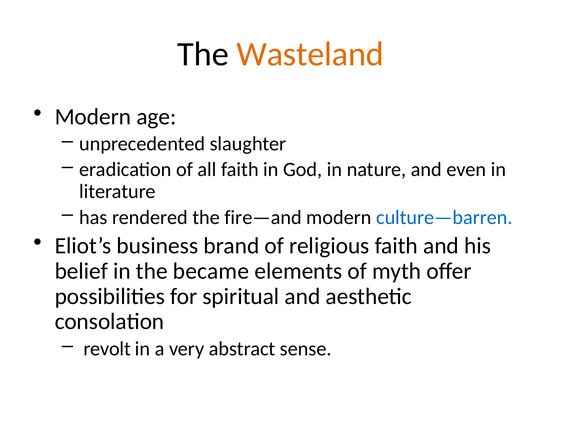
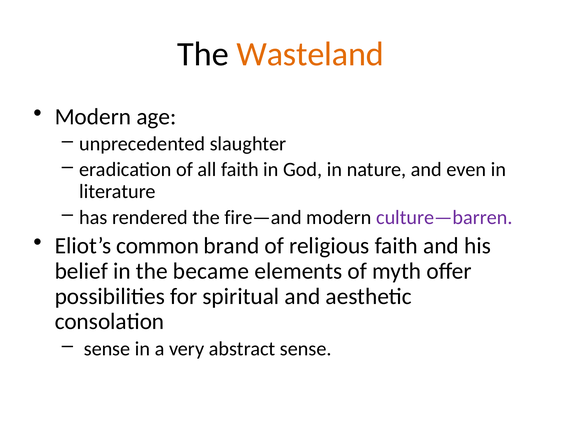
culture—barren colour: blue -> purple
business: business -> common
revolt at (107, 348): revolt -> sense
